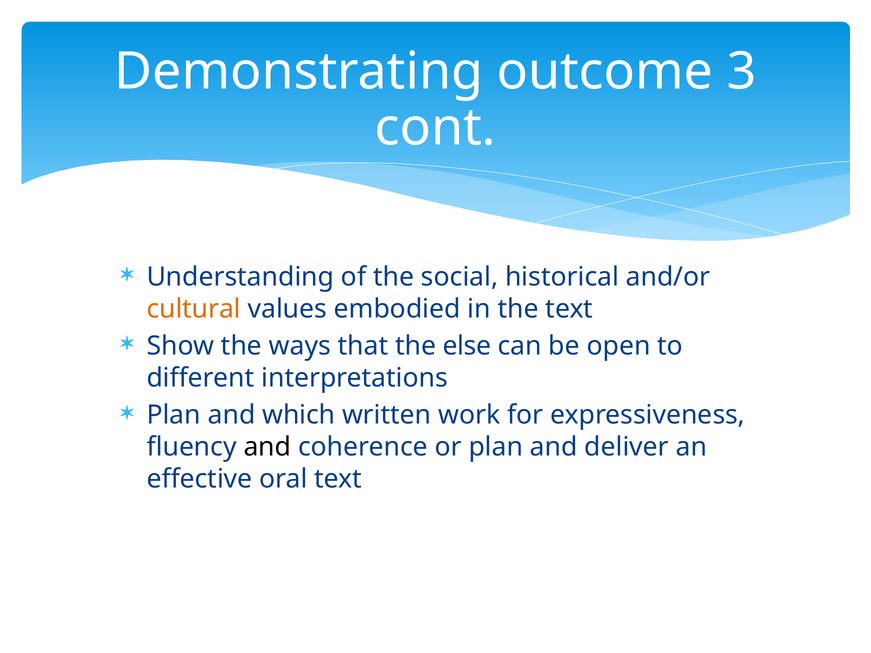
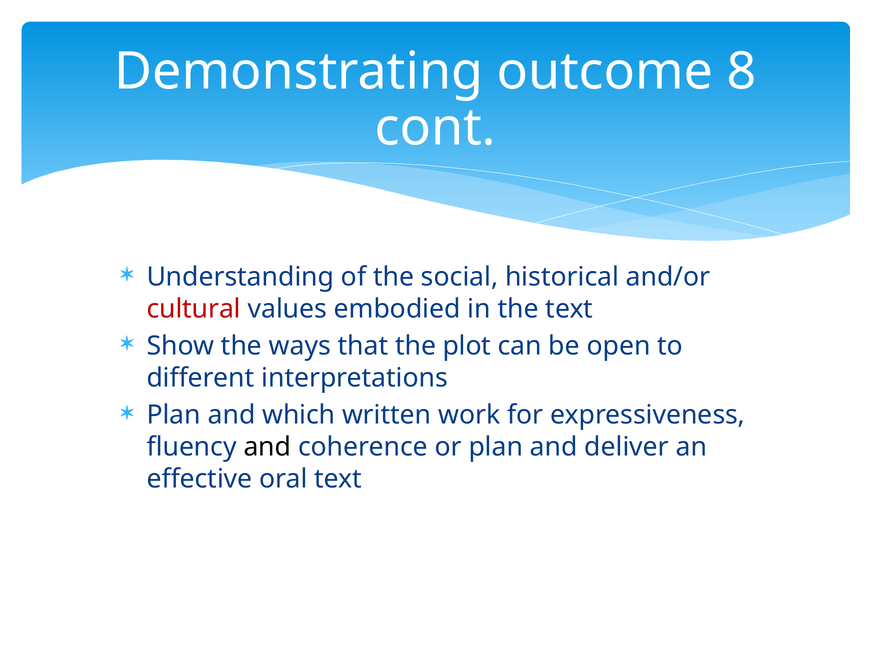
3: 3 -> 8
cultural colour: orange -> red
else: else -> plot
